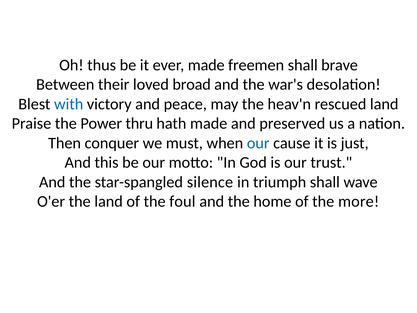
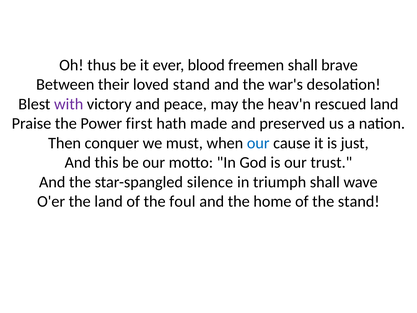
ever made: made -> blood
loved broad: broad -> stand
with colour: blue -> purple
thru: thru -> first
the more: more -> stand
